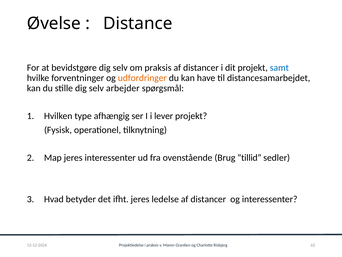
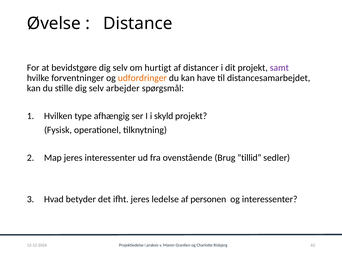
om praksis: praksis -> hurtigt
samt colour: blue -> purple
lever: lever -> skyld
ledelse af distancer: distancer -> personen
